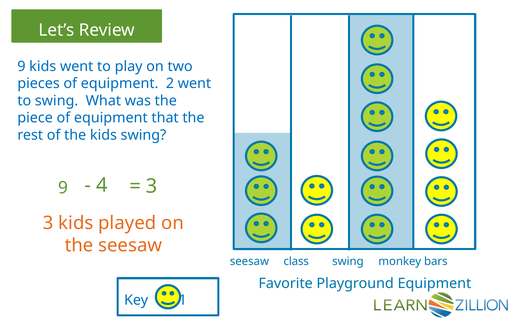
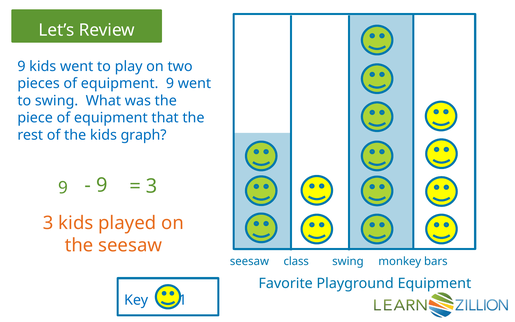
equipment 2: 2 -> 9
kids swing: swing -> graph
4 at (102, 185): 4 -> 9
